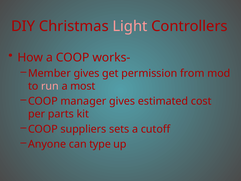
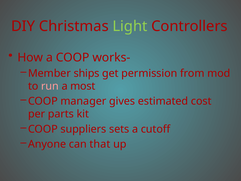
Light colour: pink -> light green
Member gives: gives -> ships
type: type -> that
